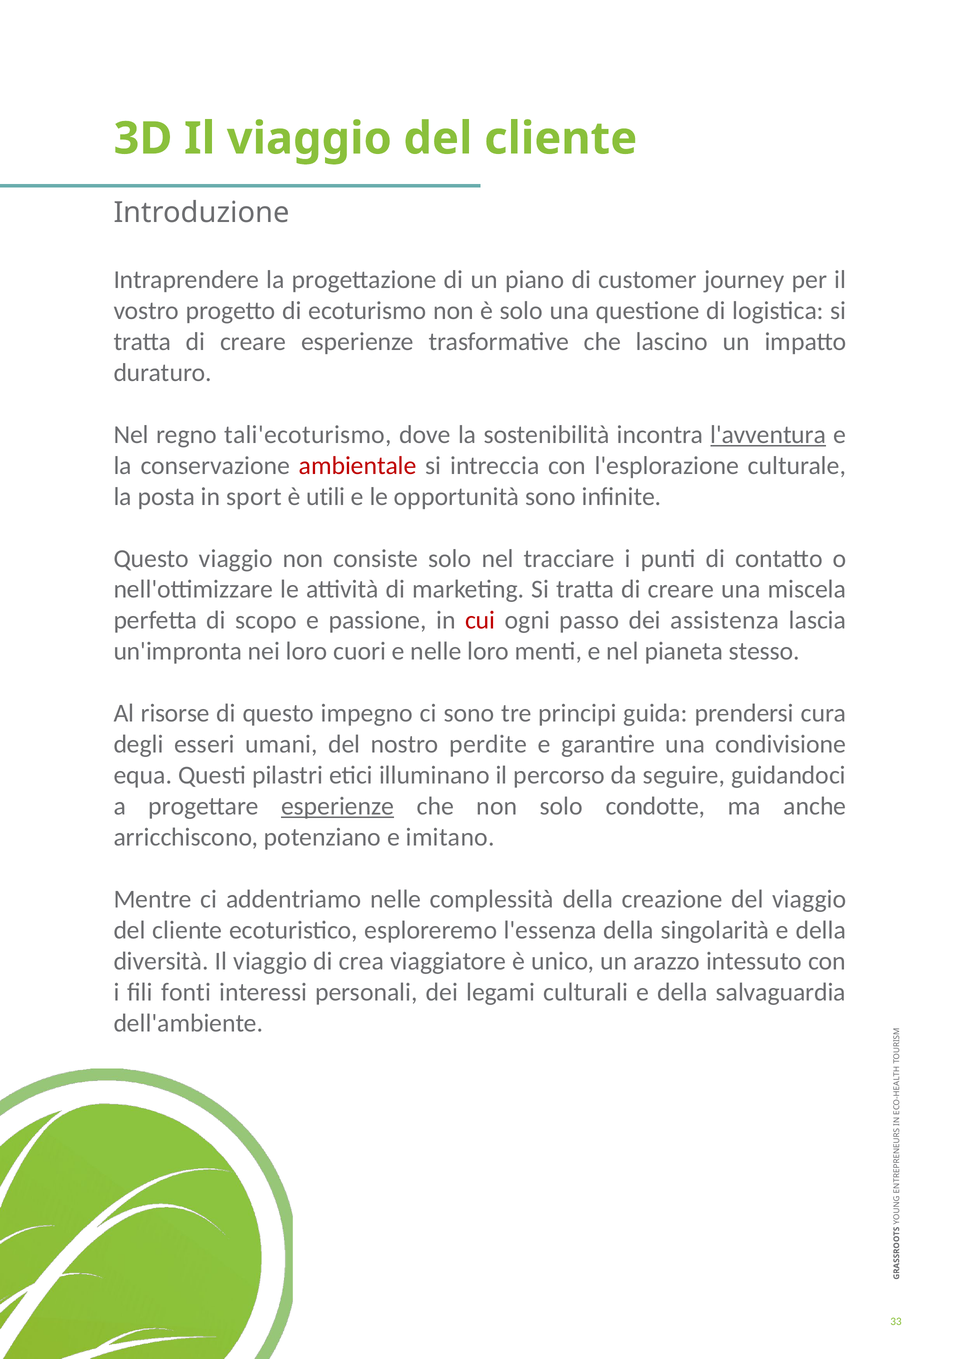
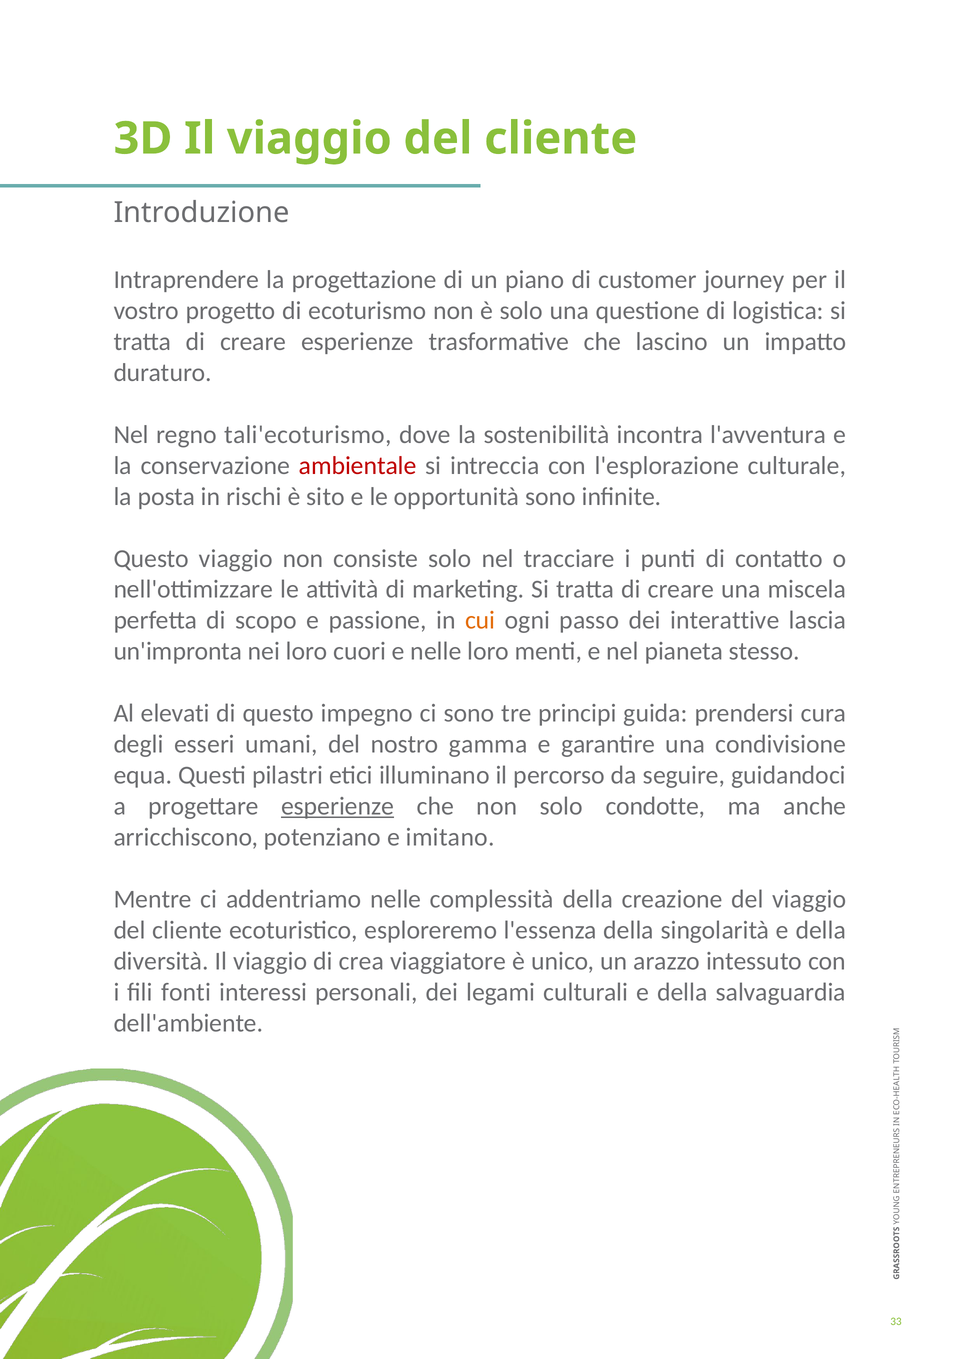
l'avventura underline: present -> none
sport: sport -> rischi
utili: utili -> sito
cui colour: red -> orange
assistenza: assistenza -> interattive
risorse: risorse -> elevati
perdite: perdite -> gamma
